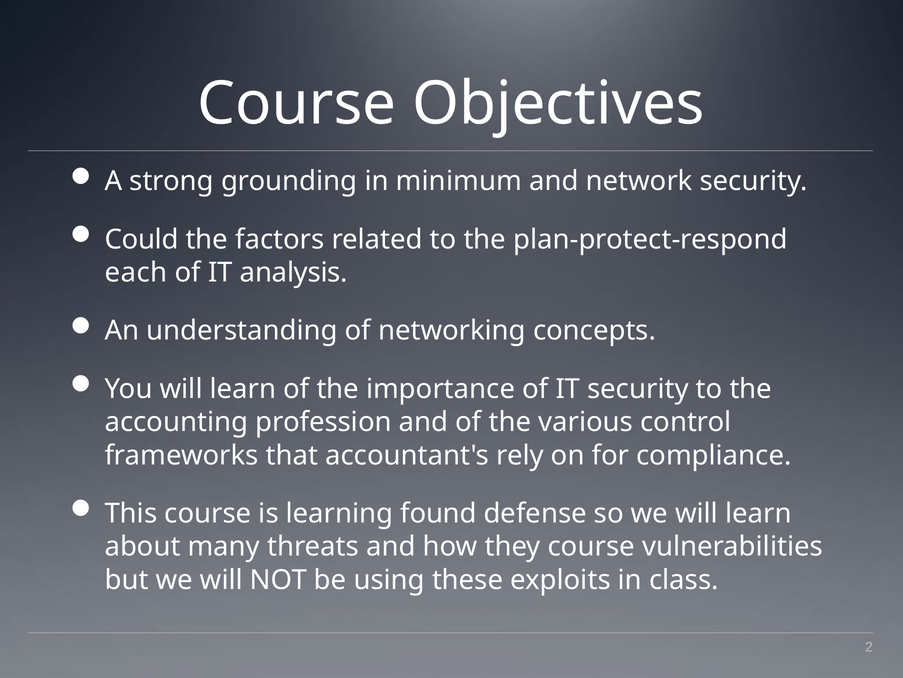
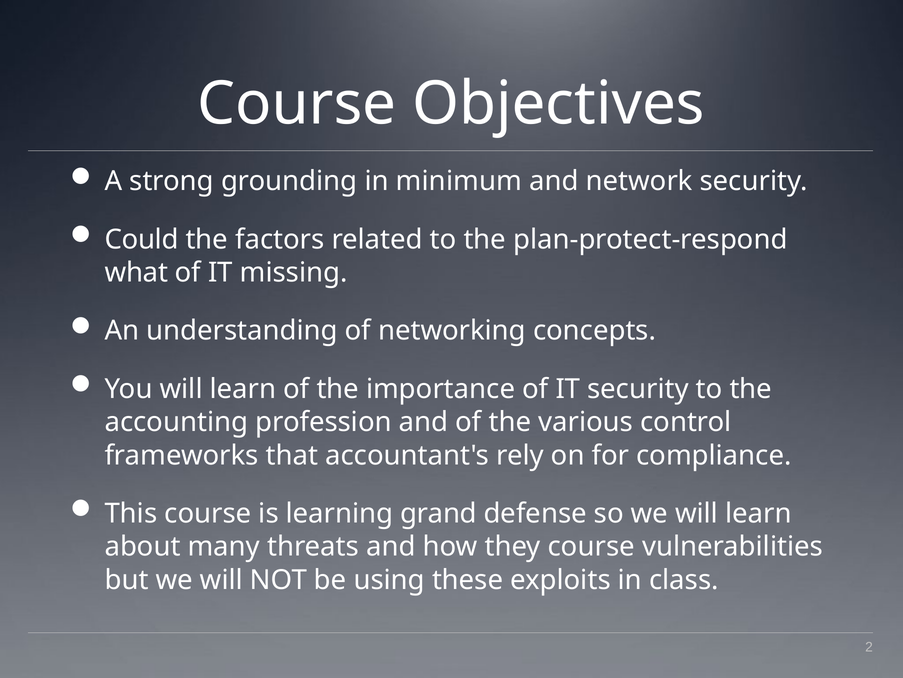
each: each -> what
analysis: analysis -> missing
found: found -> grand
